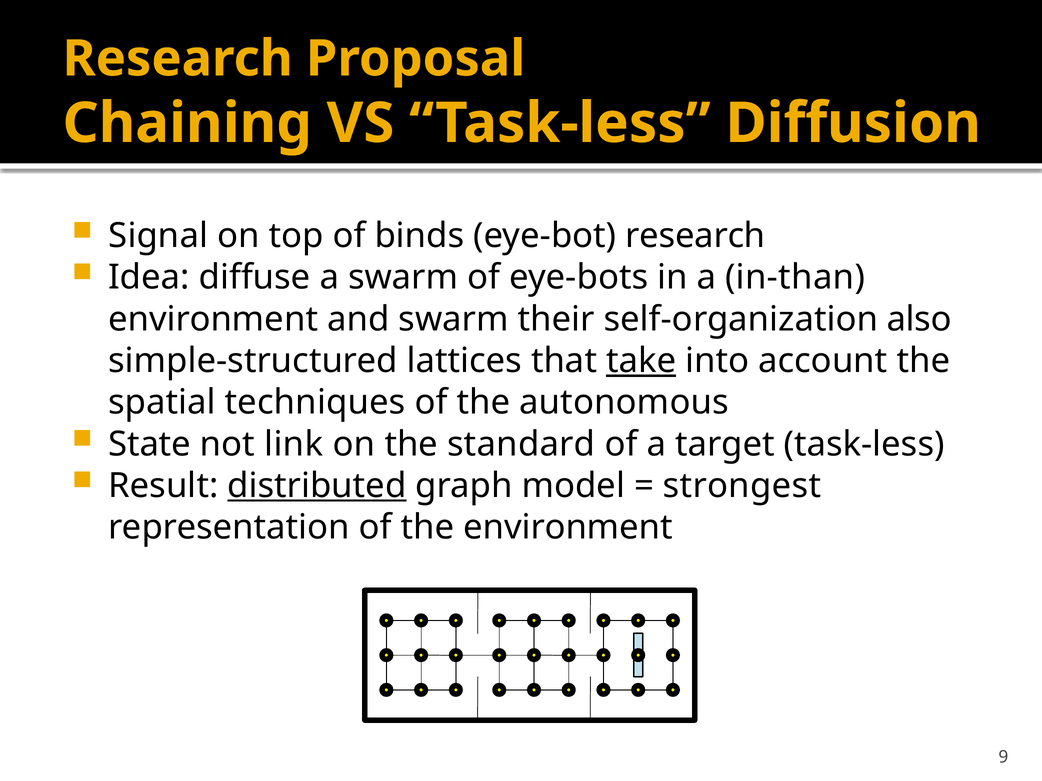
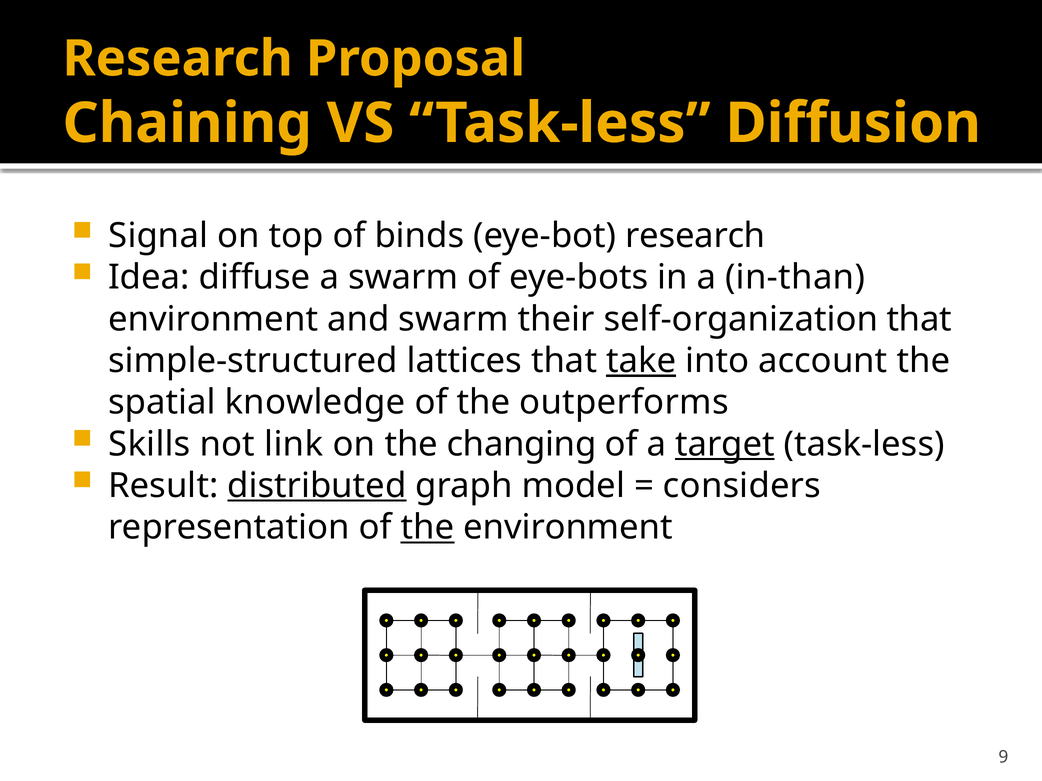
self-organization also: also -> that
techniques: techniques -> knowledge
autonomous: autonomous -> outperforms
State: State -> Skills
standard: standard -> changing
target underline: none -> present
strongest: strongest -> considers
the at (428, 528) underline: none -> present
